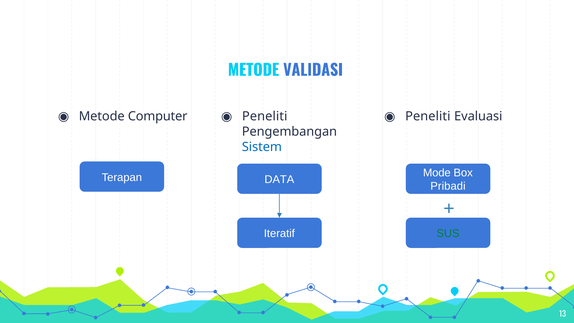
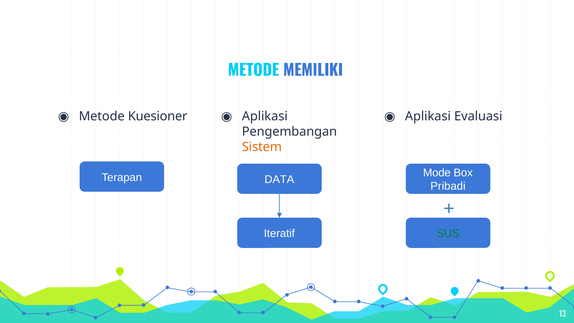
VALIDASI: VALIDASI -> MEMILIKI
Computer: Computer -> Kuesioner
Peneliti at (265, 116): Peneliti -> Aplikasi
Peneliti at (428, 116): Peneliti -> Aplikasi
Sistem colour: blue -> orange
